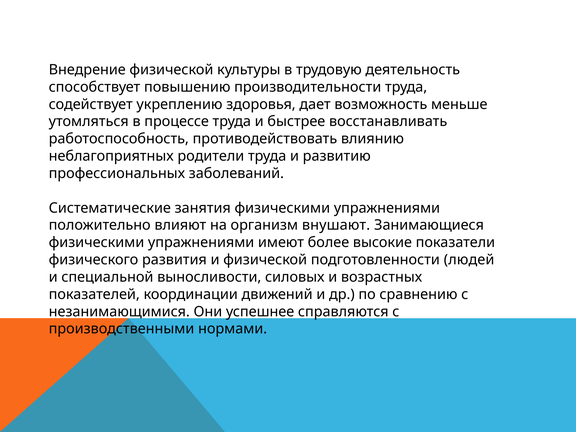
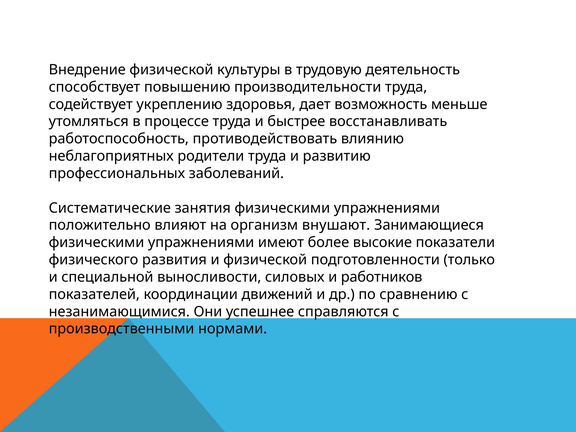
людей: людей -> только
возрастных: возрастных -> работников
